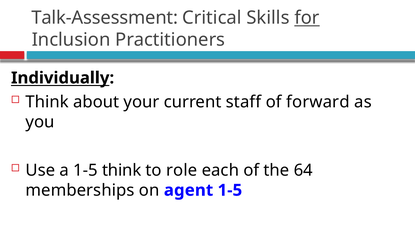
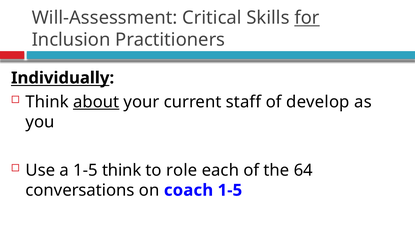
Talk-Assessment: Talk-Assessment -> Will-Assessment
about underline: none -> present
forward: forward -> develop
memberships: memberships -> conversations
agent: agent -> coach
